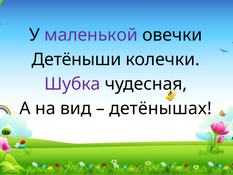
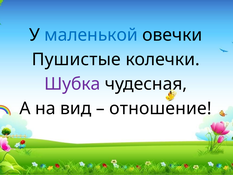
маленькой colour: purple -> blue
Детёныши: Детёныши -> Пушистые
детёнышах: детёнышах -> отношение
